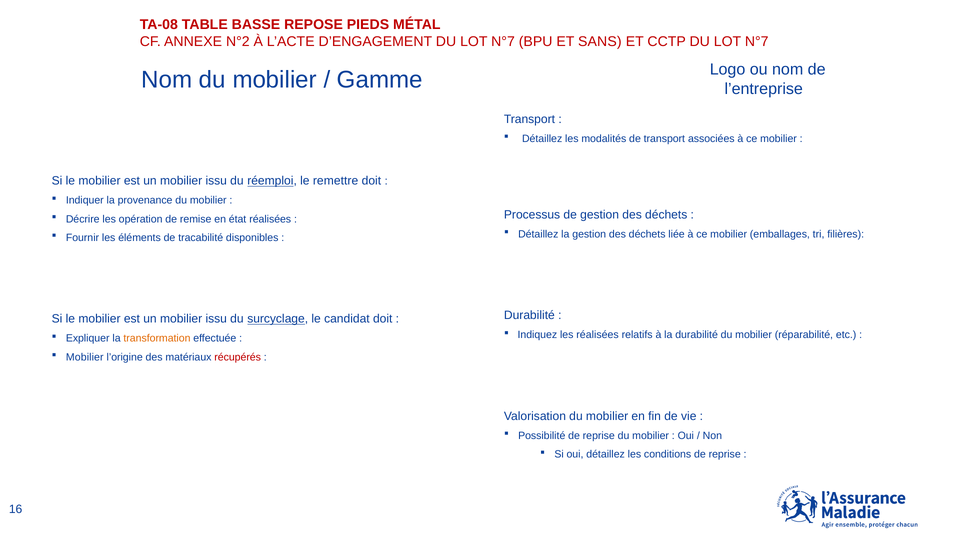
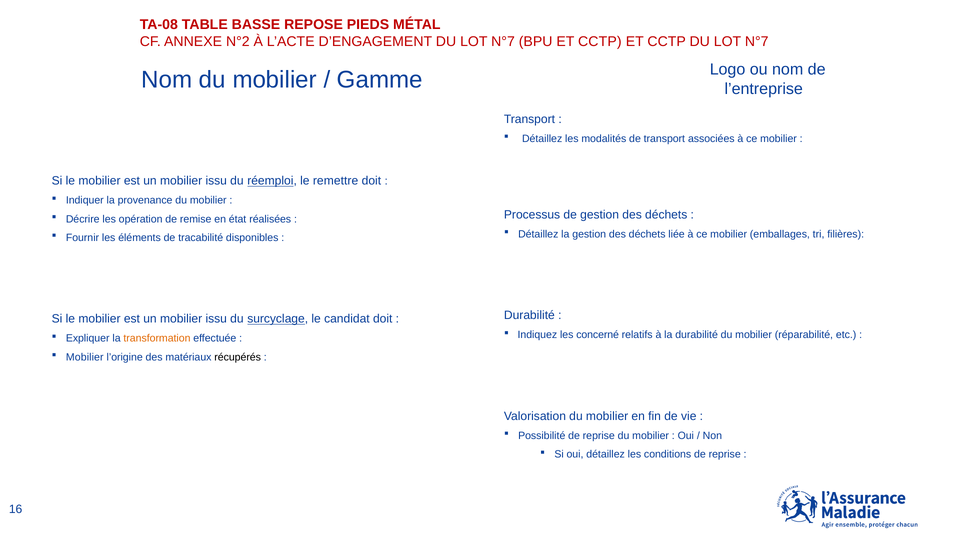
BPU ET SANS: SANS -> CCTP
les réalisées: réalisées -> concerné
récupérés colour: red -> black
